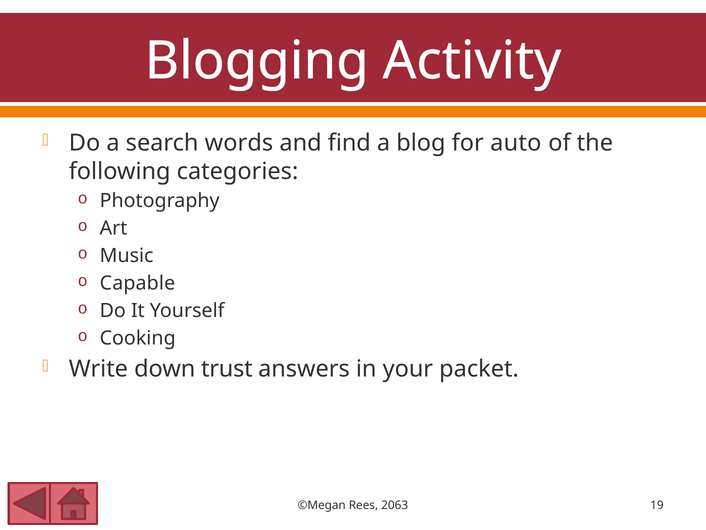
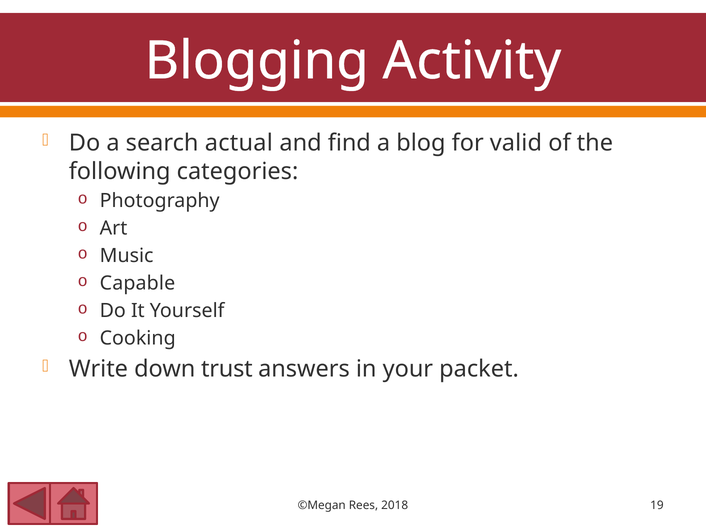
words: words -> actual
auto: auto -> valid
2063: 2063 -> 2018
